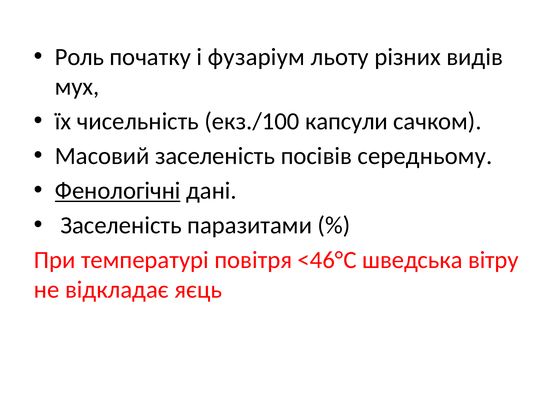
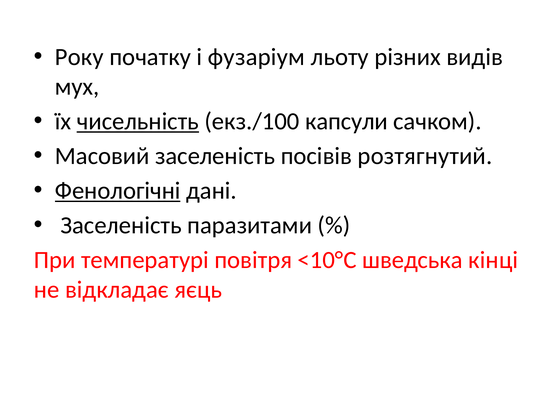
Роль: Роль -> Року
чисельність underline: none -> present
середньому: середньому -> розтягнутий
<46°С: <46°С -> <10°С
вітру: вітру -> кінці
